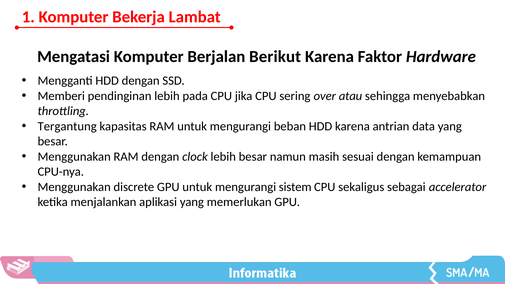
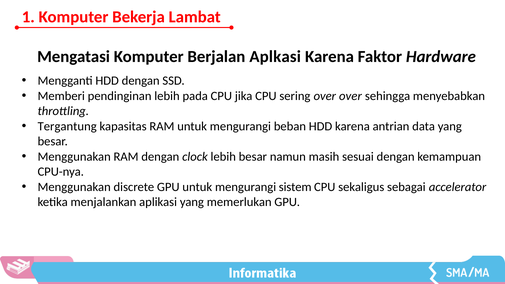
Berikut: Berikut -> Aplkasi
over atau: atau -> over
